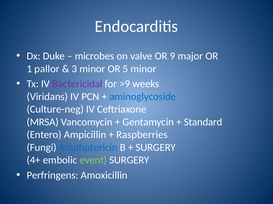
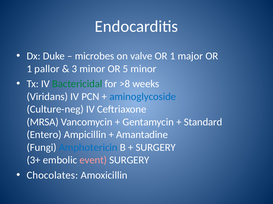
valve OR 9: 9 -> 1
Bactericidal colour: purple -> green
>9: >9 -> >8
Raspberries: Raspberries -> Amantadine
4+: 4+ -> 3+
event colour: light green -> pink
Perfringens: Perfringens -> Chocolates
